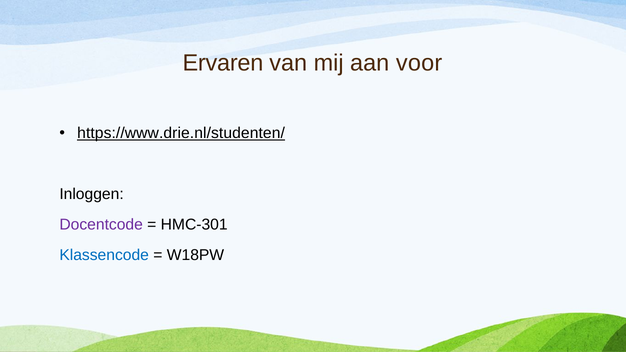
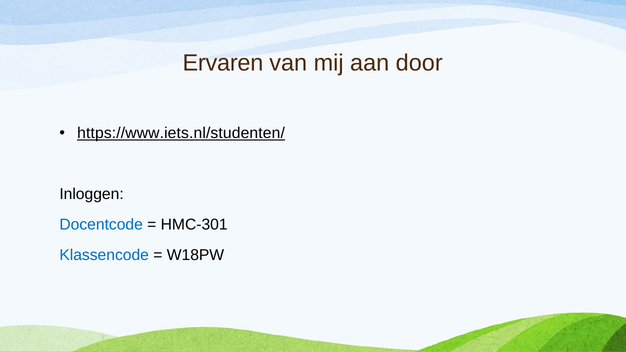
voor: voor -> door
https://www.drie.nl/studenten/: https://www.drie.nl/studenten/ -> https://www.iets.nl/studenten/
Docentcode colour: purple -> blue
